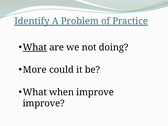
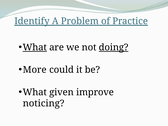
doing underline: none -> present
when: when -> given
improve at (44, 103): improve -> noticing
